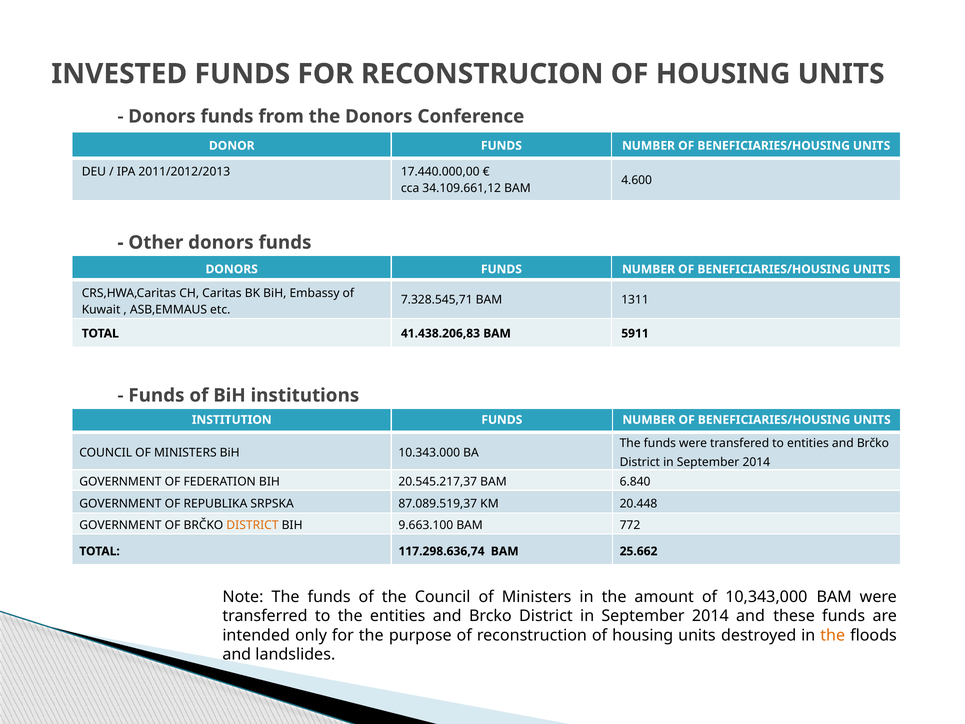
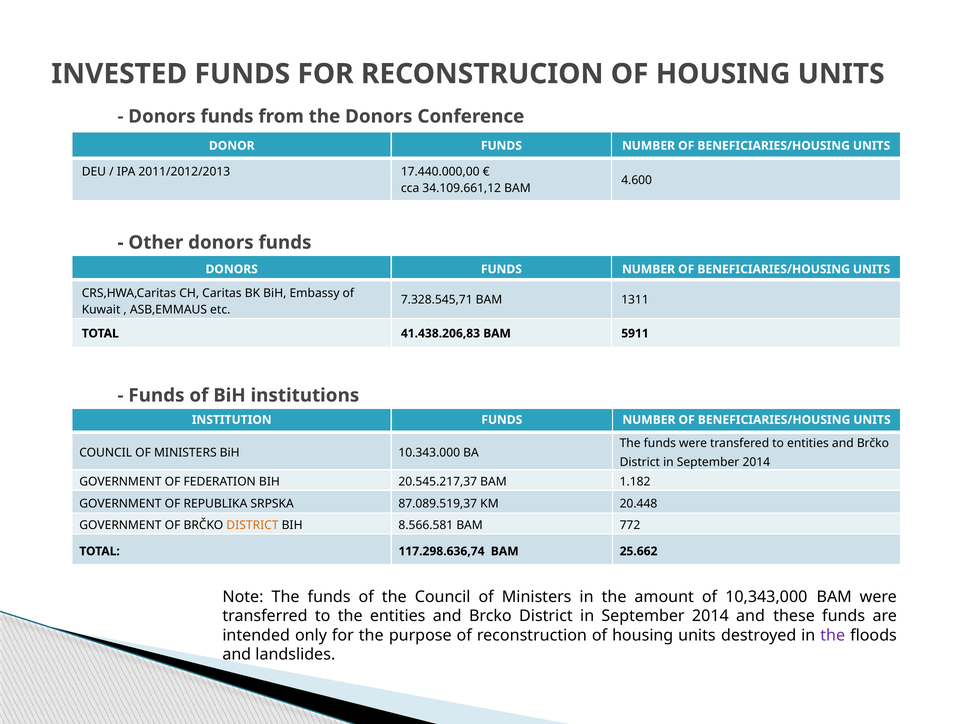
6.840: 6.840 -> 1.182
9.663.100: 9.663.100 -> 8.566.581
the at (833, 635) colour: orange -> purple
